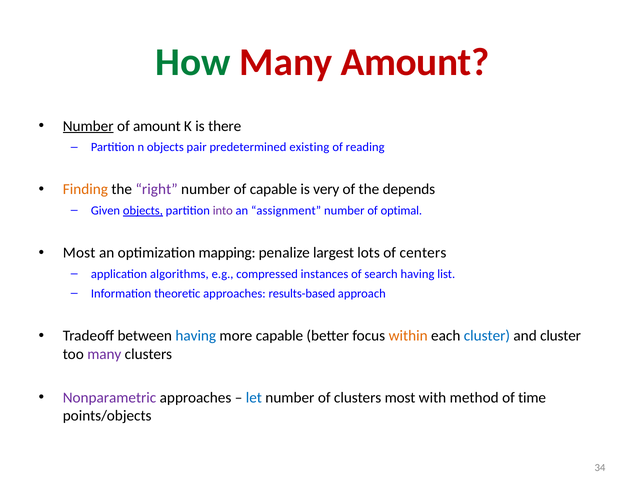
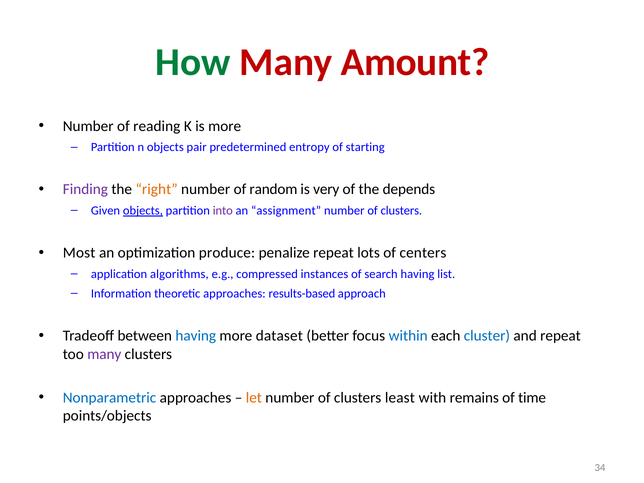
Number at (88, 126) underline: present -> none
of amount: amount -> reading
is there: there -> more
existing: existing -> entropy
reading: reading -> starting
Finding colour: orange -> purple
right colour: purple -> orange
of capable: capable -> random
optimal at (401, 211): optimal -> clusters
mapping: mapping -> produce
penalize largest: largest -> repeat
more capable: capable -> dataset
within colour: orange -> blue
and cluster: cluster -> repeat
Nonparametric colour: purple -> blue
let colour: blue -> orange
clusters most: most -> least
method: method -> remains
